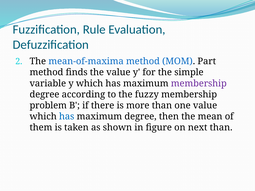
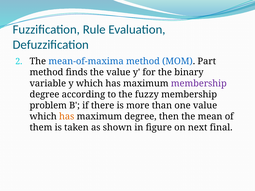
simple: simple -> binary
has at (67, 117) colour: blue -> orange
next than: than -> final
